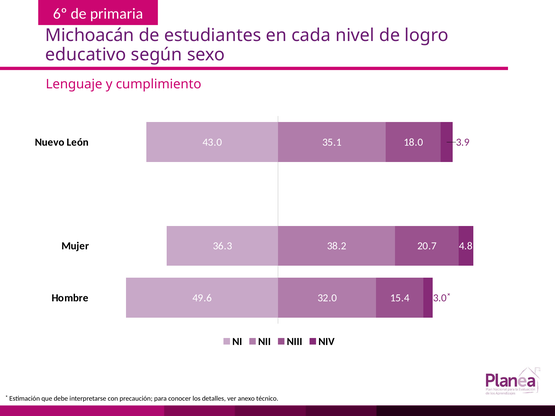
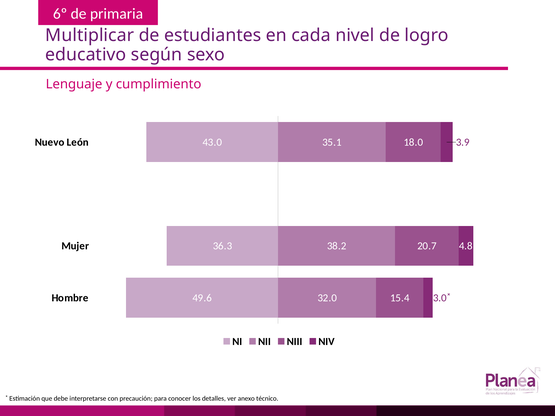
Michoacán: Michoacán -> Multiplicar
